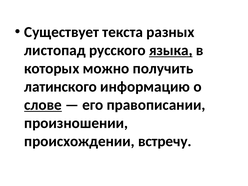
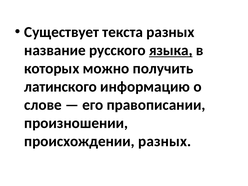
листопад: листопад -> название
слове underline: present -> none
происхождении встречу: встречу -> разных
